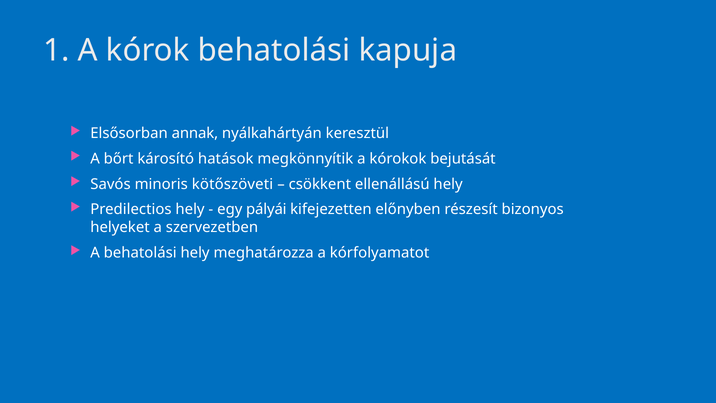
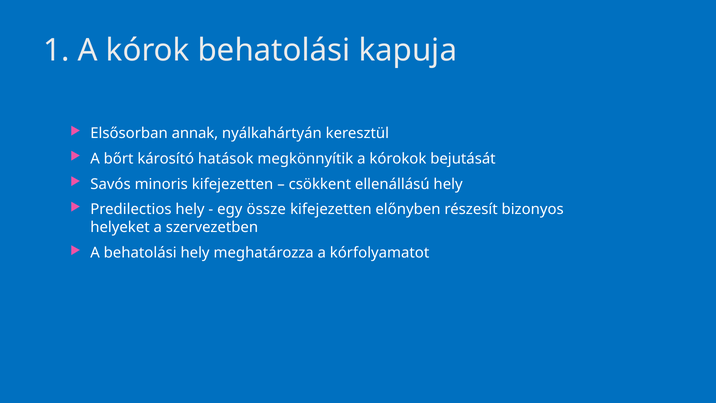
minoris kötőszöveti: kötőszöveti -> kifejezetten
pályái: pályái -> össze
